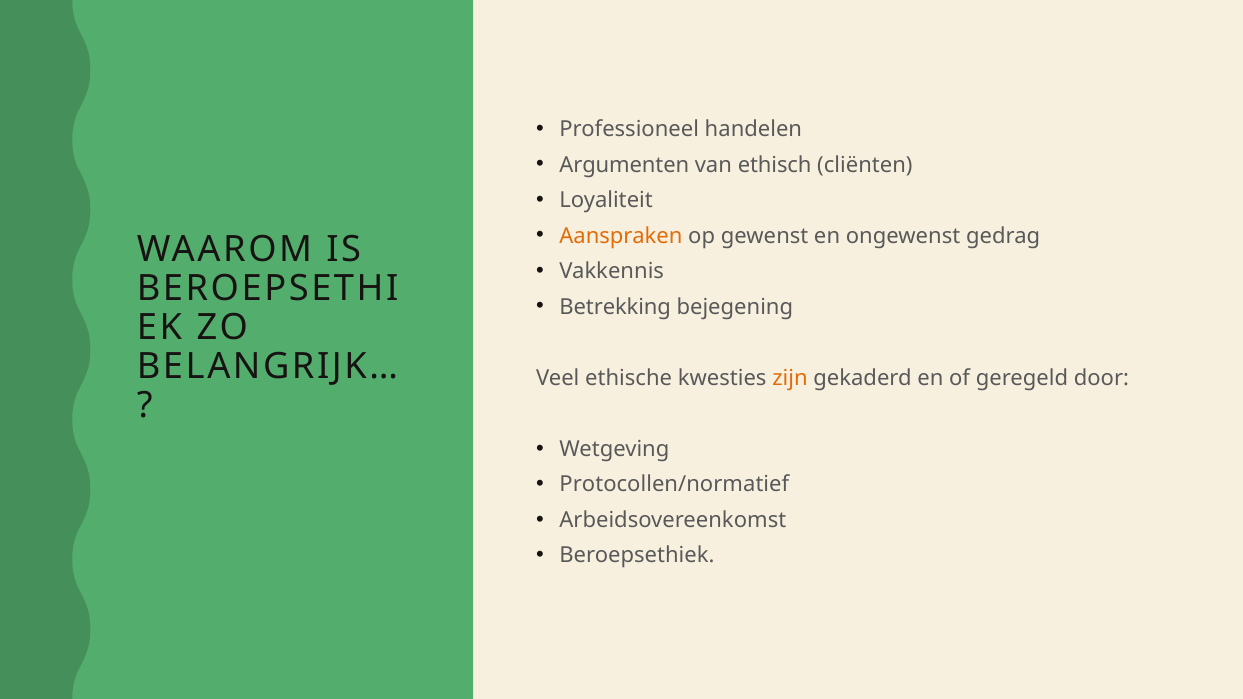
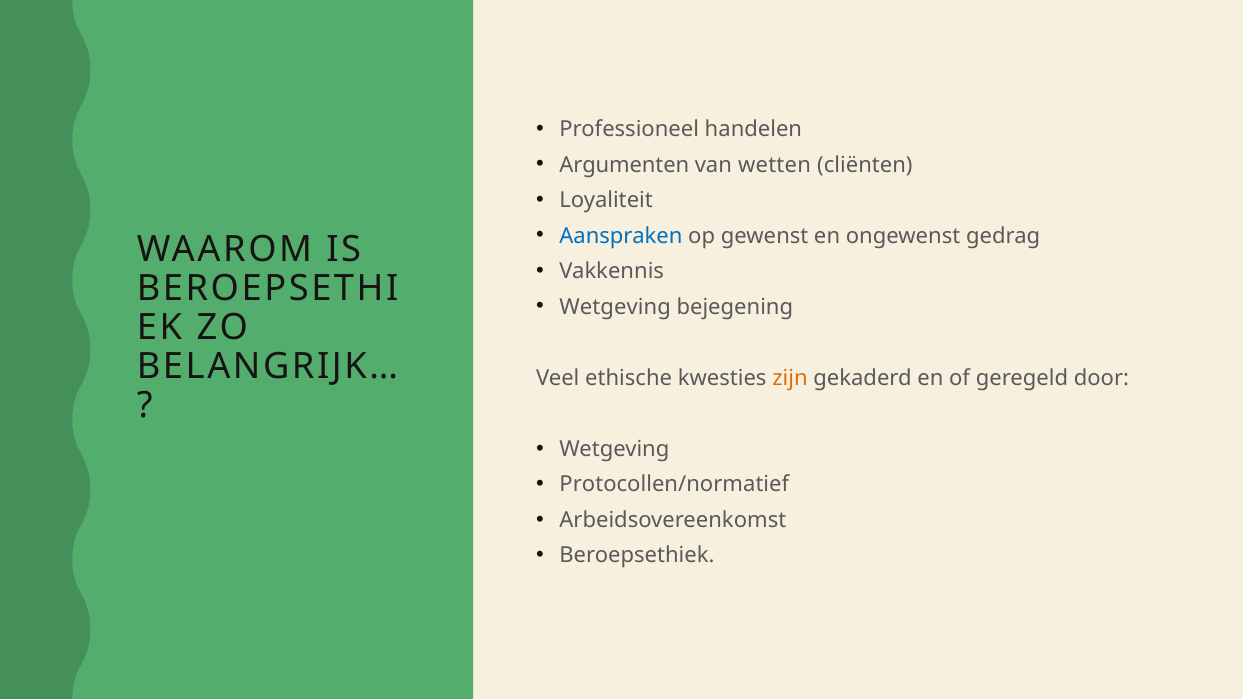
ethisch: ethisch -> wetten
Aanspraken colour: orange -> blue
Betrekking at (615, 307): Betrekking -> Wetgeving
